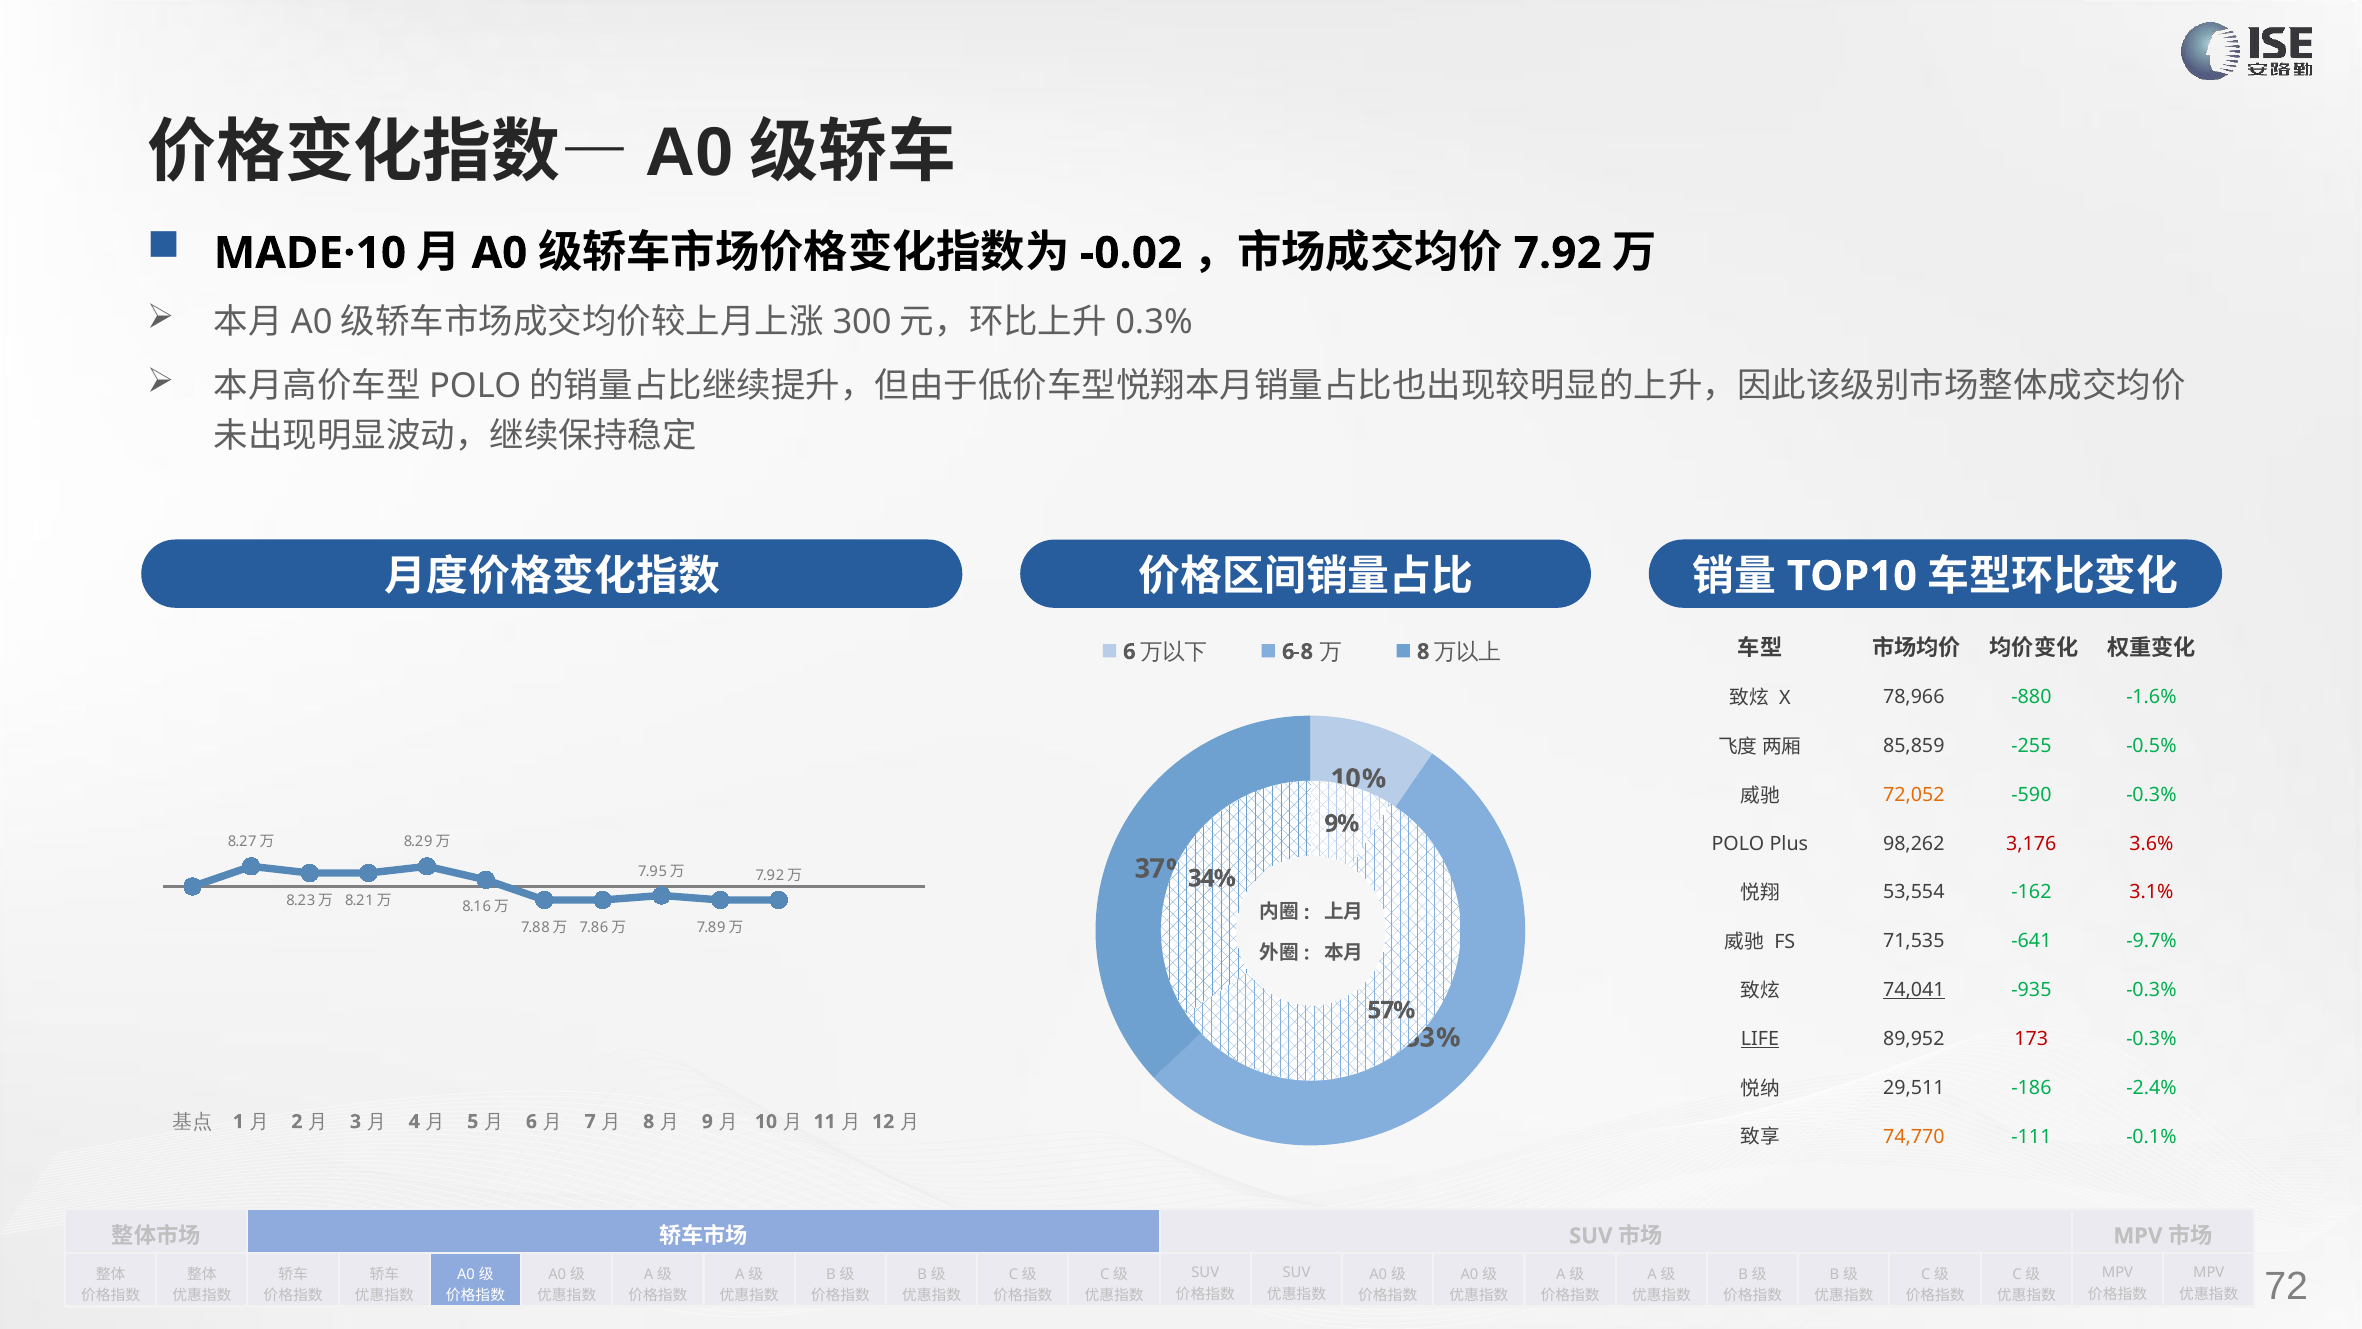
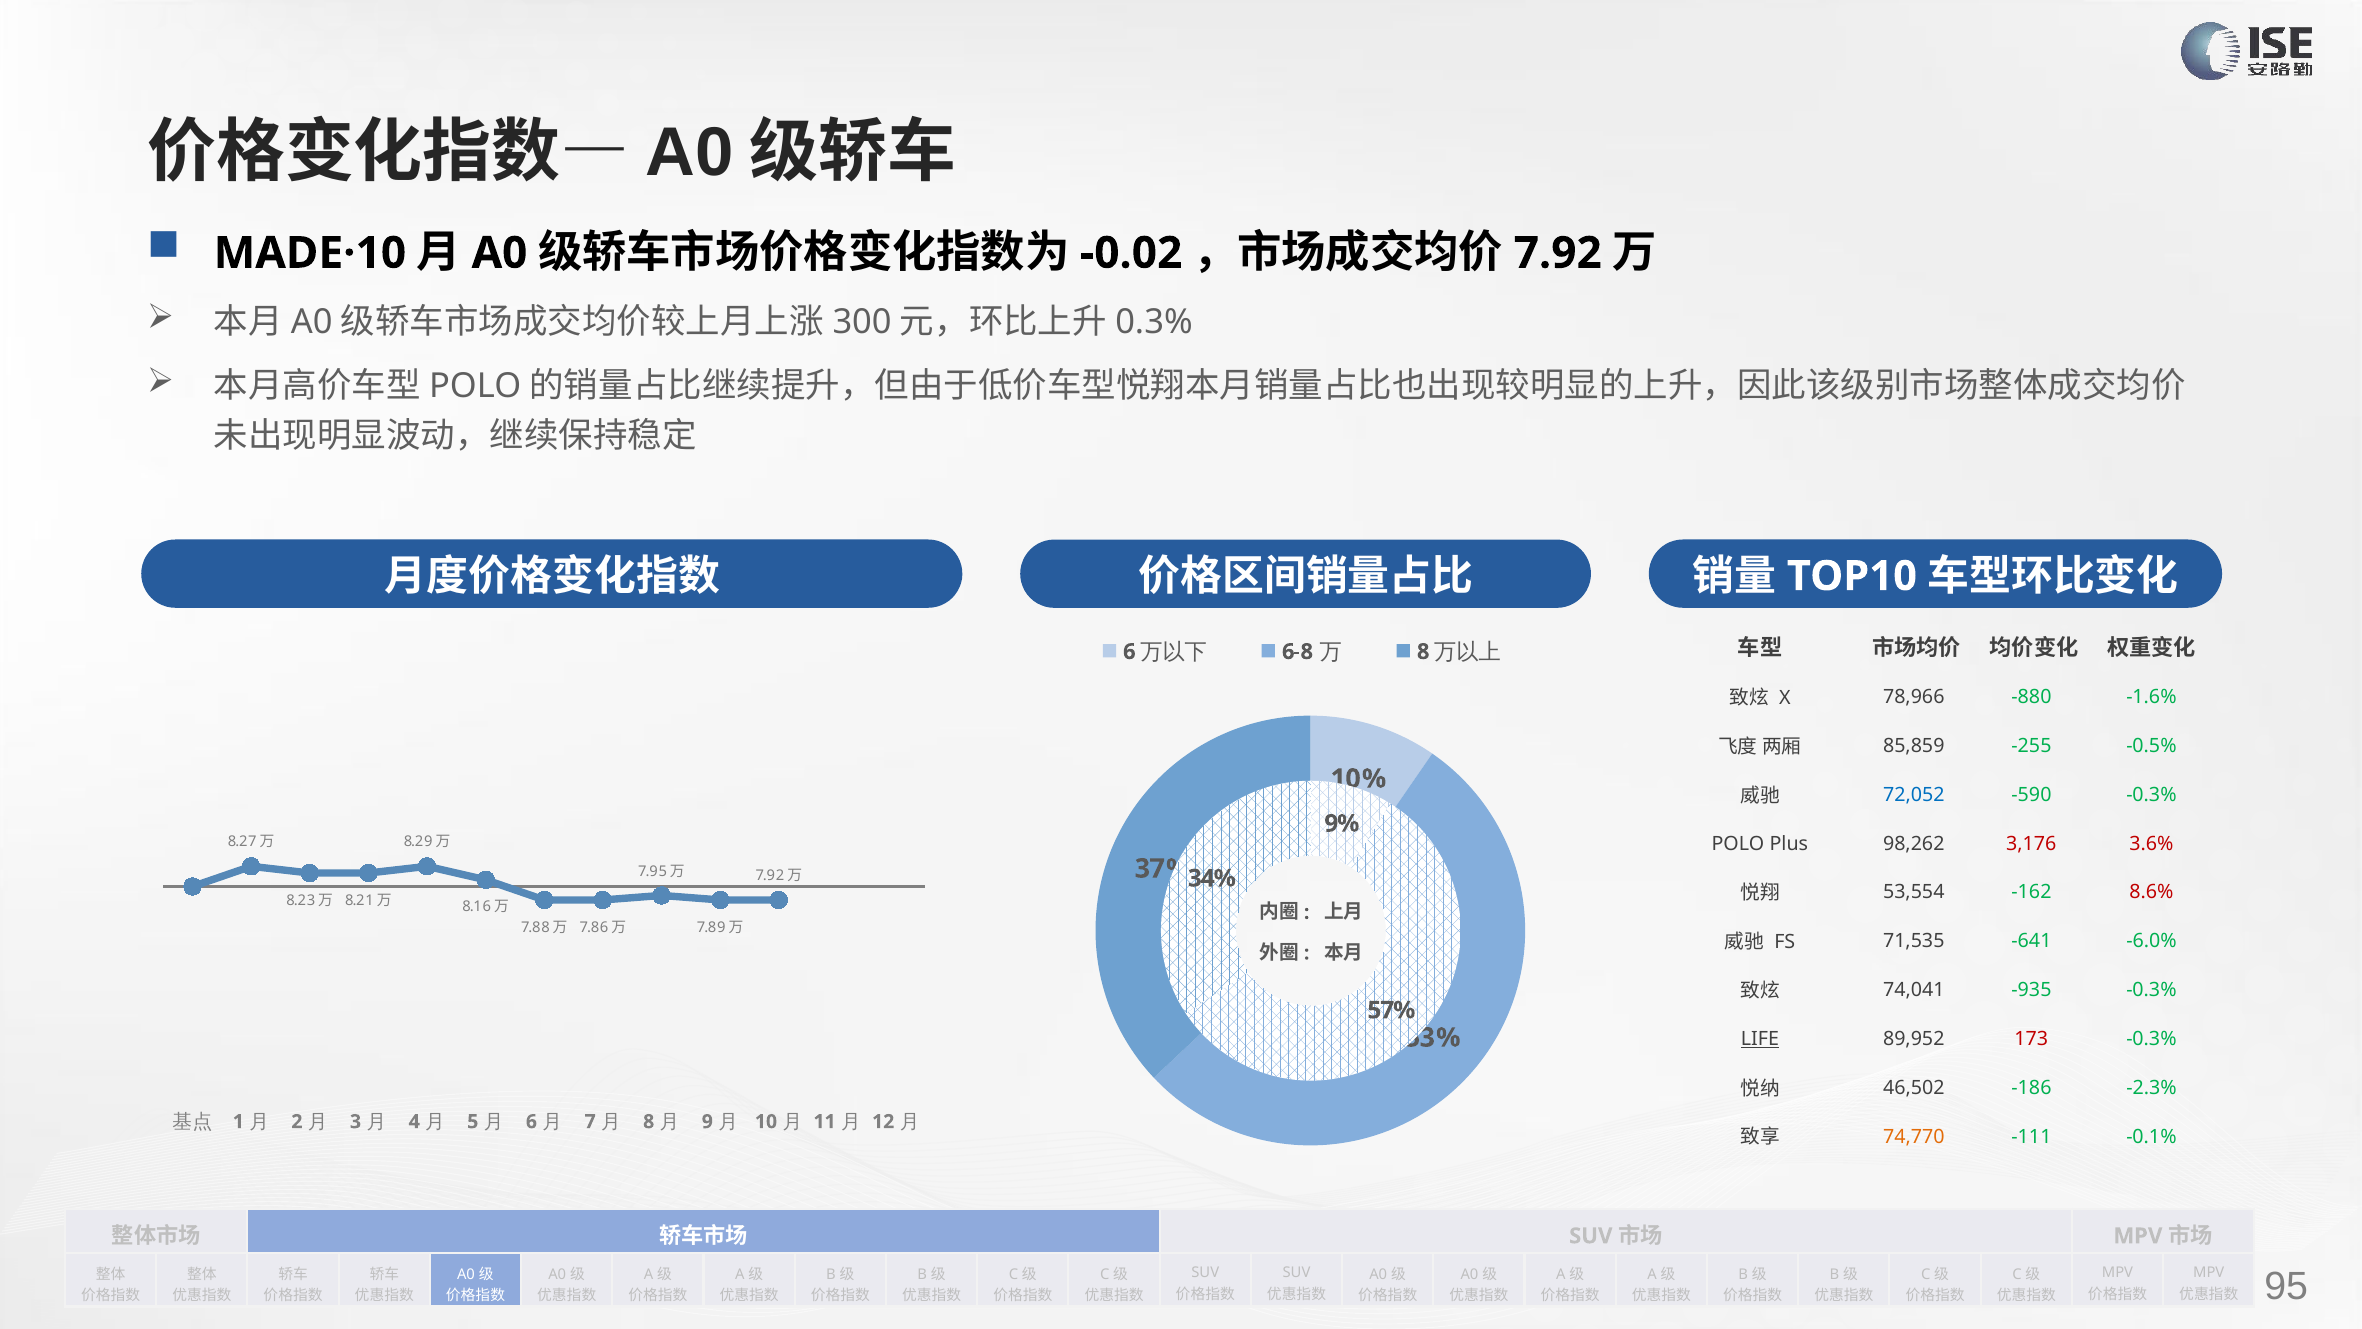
72,052 colour: orange -> blue
3.1%: 3.1% -> 8.6%
-9.7%: -9.7% -> -6.0%
74,041 underline: present -> none
29,511: 29,511 -> 46,502
-2.4%: -2.4% -> -2.3%
72: 72 -> 95
